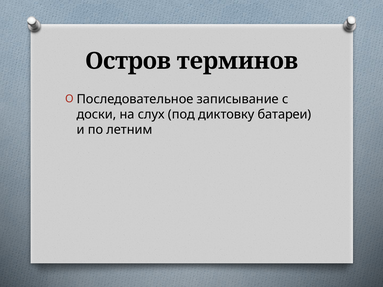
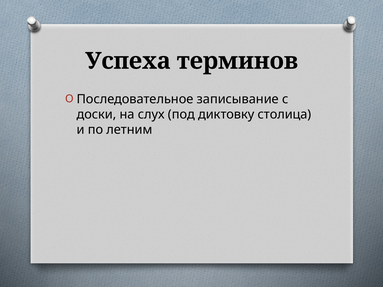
Остров: Остров -> Успеха
батареи: батареи -> столица
